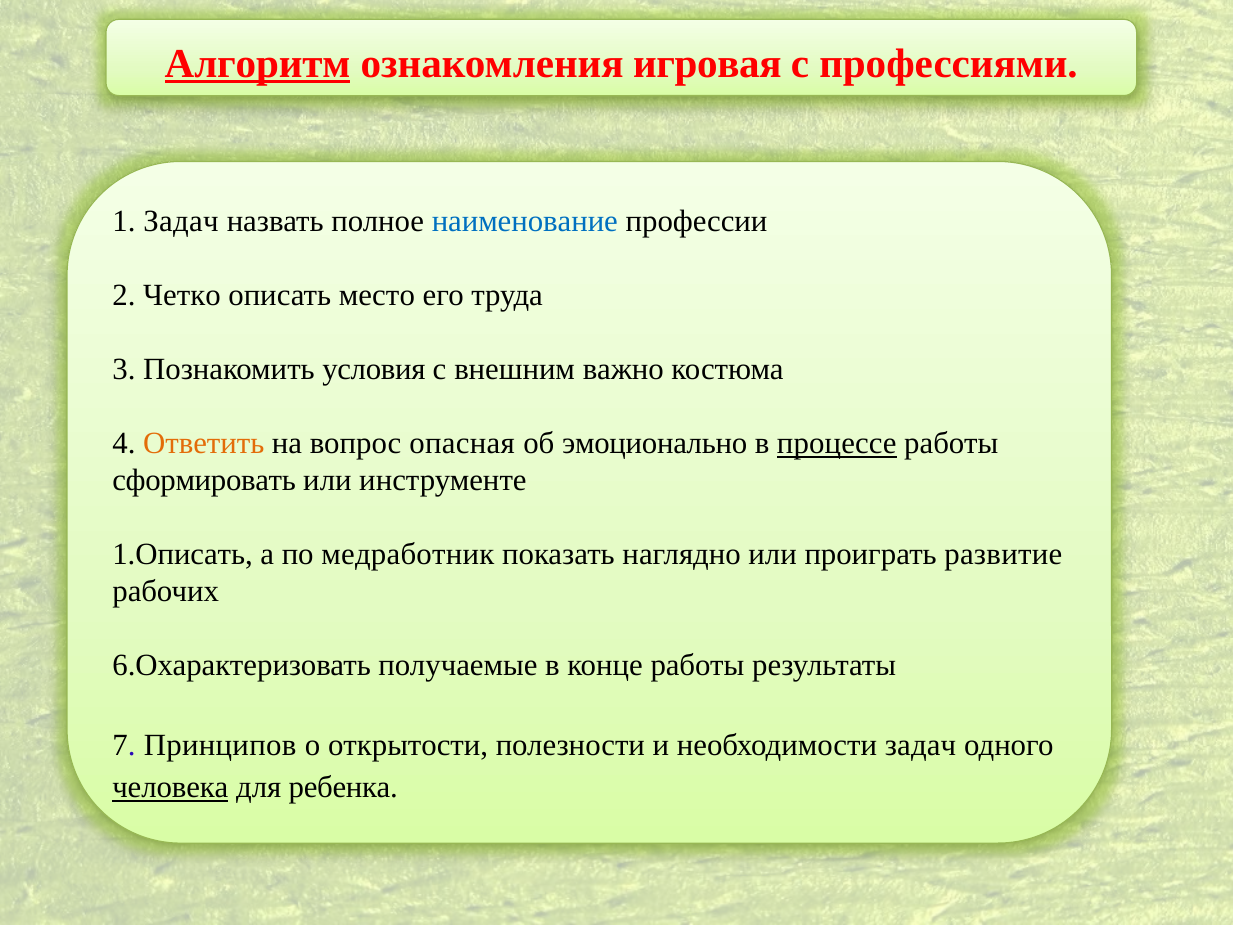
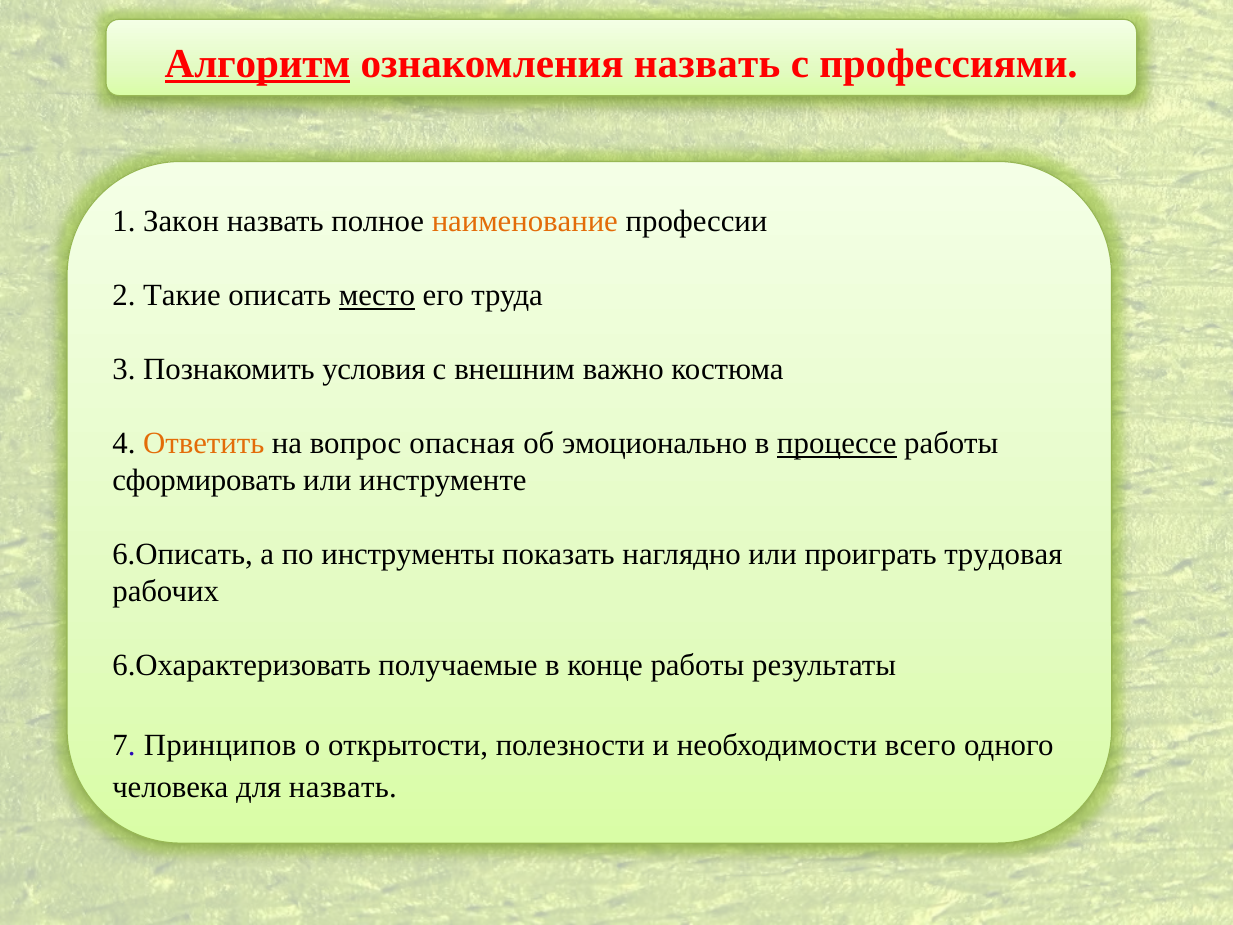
ознакомления игровая: игровая -> назвать
1 Задач: Задач -> Закон
наименование colour: blue -> orange
Четко: Четко -> Такие
место underline: none -> present
1.Описать: 1.Описать -> 6.Описать
медработник: медработник -> инструменты
развитие: развитие -> трудовая
необходимости задач: задач -> всего
человека underline: present -> none
для ребенка: ребенка -> назвать
